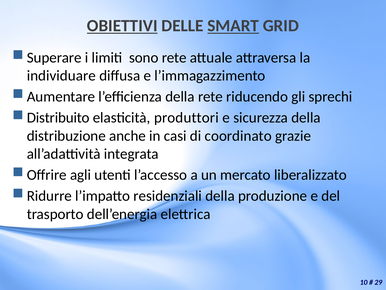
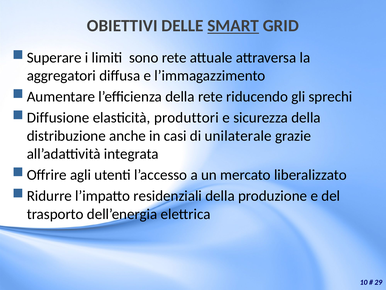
OBIETTIVI underline: present -> none
individuare: individuare -> aggregatori
Distribuito: Distribuito -> Diffusione
coordinato: coordinato -> unilaterale
